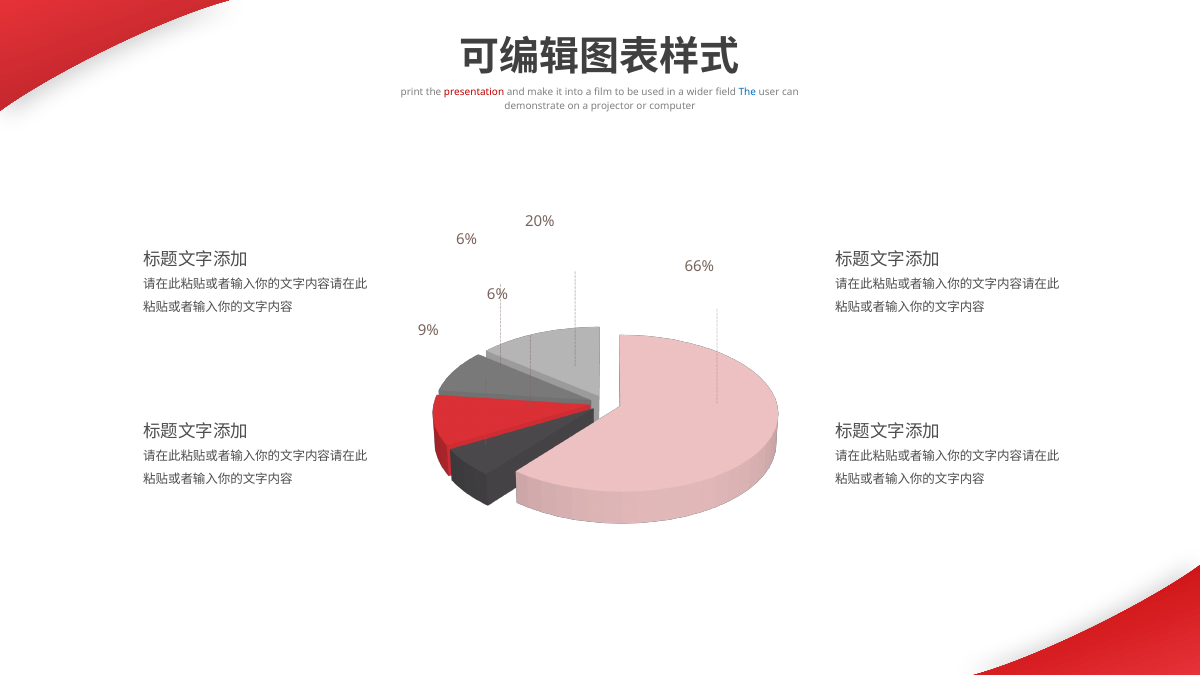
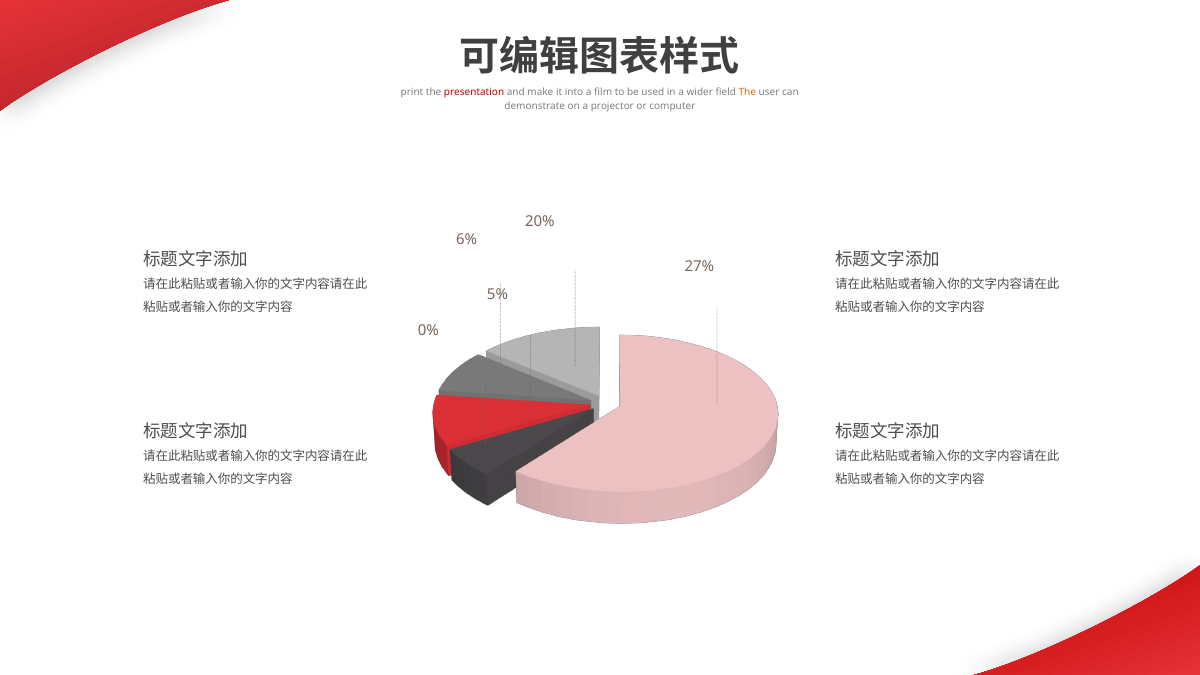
The at (747, 92) colour: blue -> orange
66%: 66% -> 27%
6% at (497, 294): 6% -> 5%
9%: 9% -> 0%
